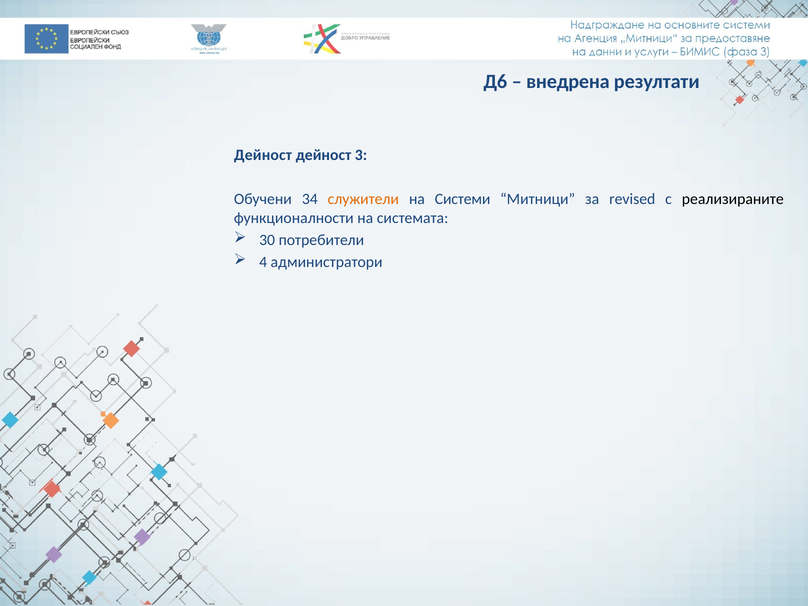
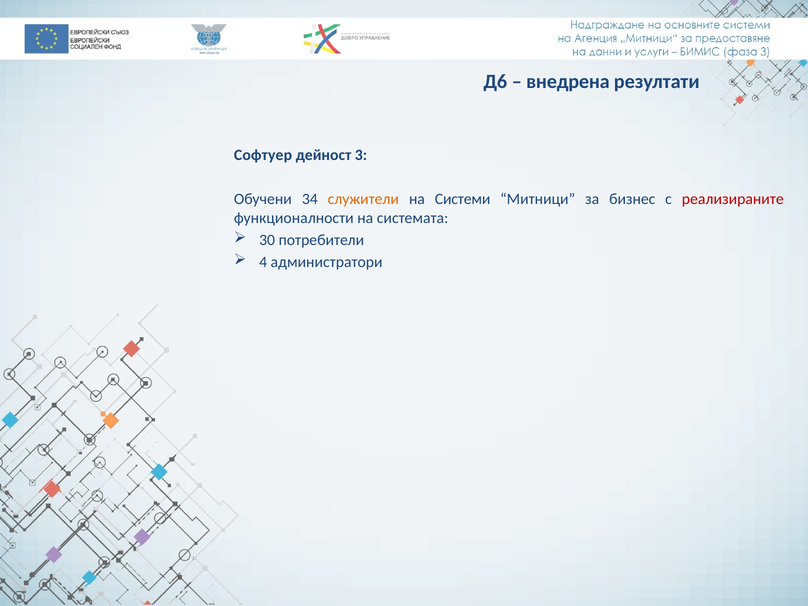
Дейност at (263, 155): Дейност -> Софтуер
revised: revised -> бизнес
реализираните colour: black -> red
